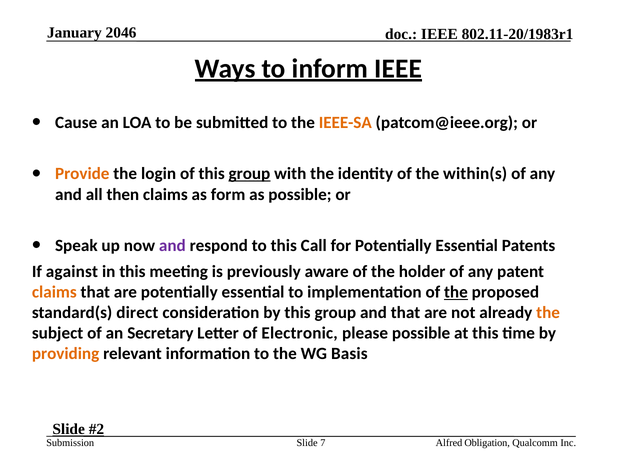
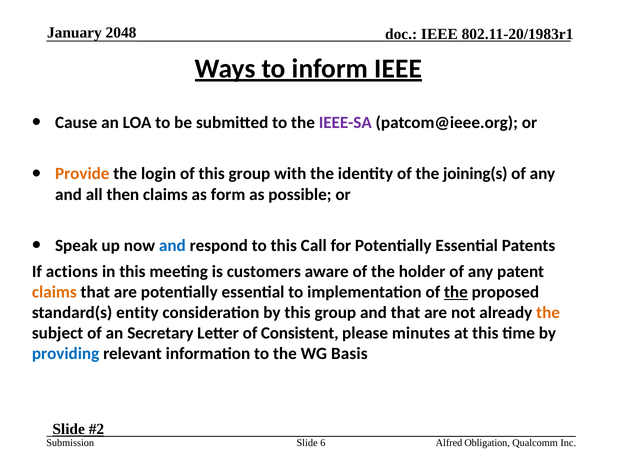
2046: 2046 -> 2048
IEEE-SA colour: orange -> purple
group at (249, 174) underline: present -> none
within(s: within(s -> joining(s
and at (172, 246) colour: purple -> blue
against: against -> actions
previously: previously -> customers
direct: direct -> entity
Electronic: Electronic -> Consistent
please possible: possible -> minutes
providing colour: orange -> blue
7: 7 -> 6
